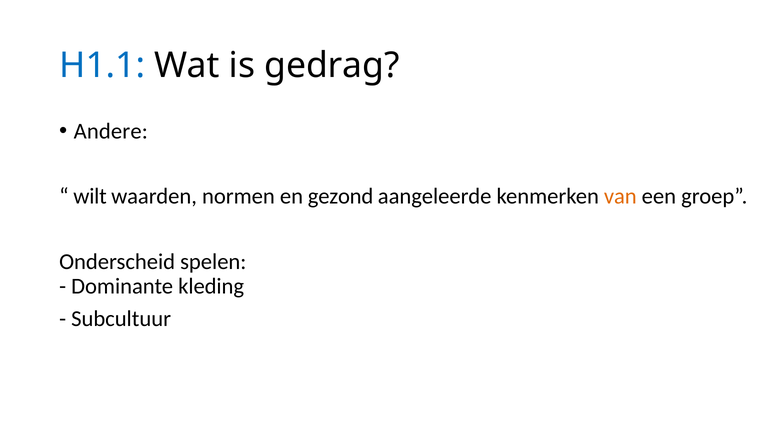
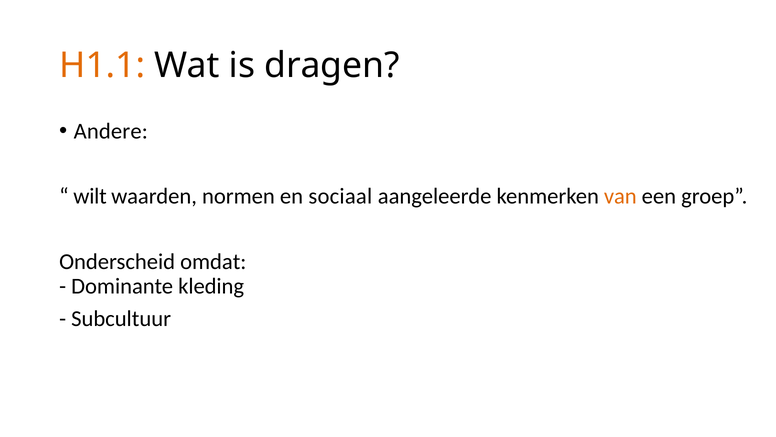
H1.1 colour: blue -> orange
gedrag: gedrag -> dragen
gezond: gezond -> sociaal
spelen: spelen -> omdat
